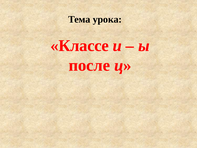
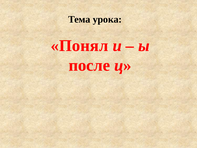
Классе: Классе -> Понял
